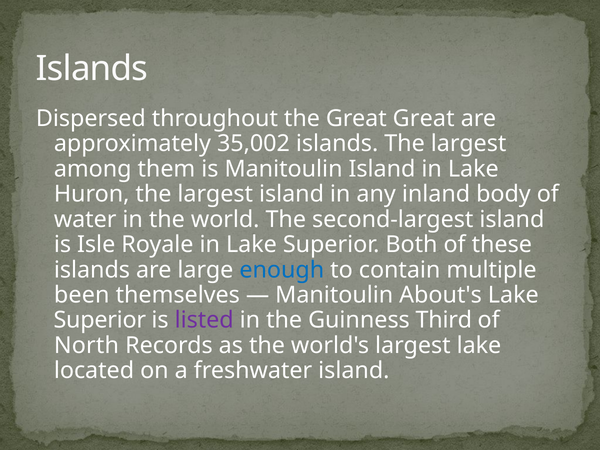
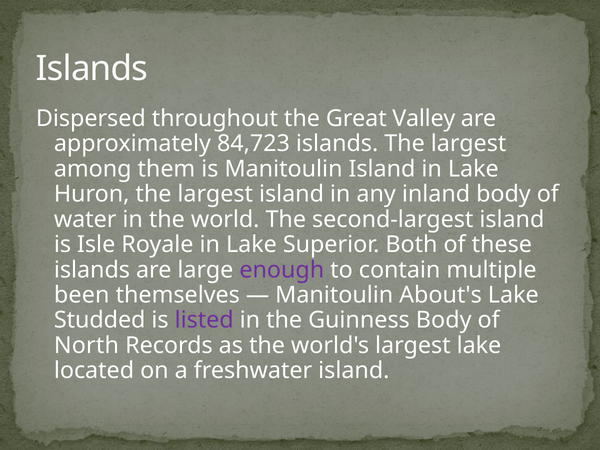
Great Great: Great -> Valley
35,002: 35,002 -> 84,723
enough colour: blue -> purple
Superior at (100, 320): Superior -> Studded
Guinness Third: Third -> Body
